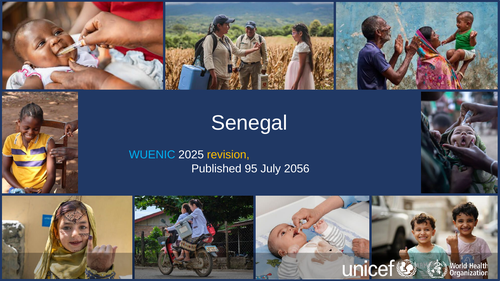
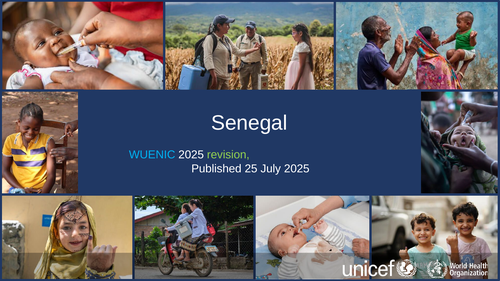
revision colour: yellow -> light green
95: 95 -> 25
July 2056: 2056 -> 2025
